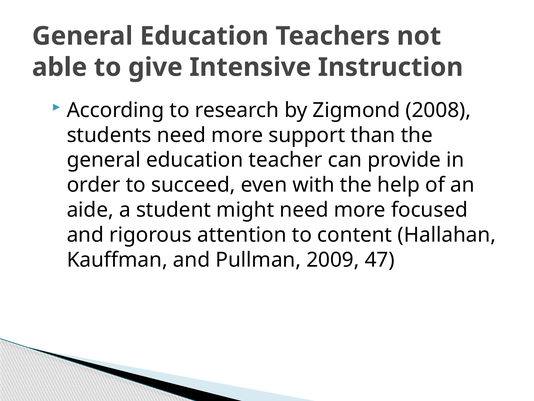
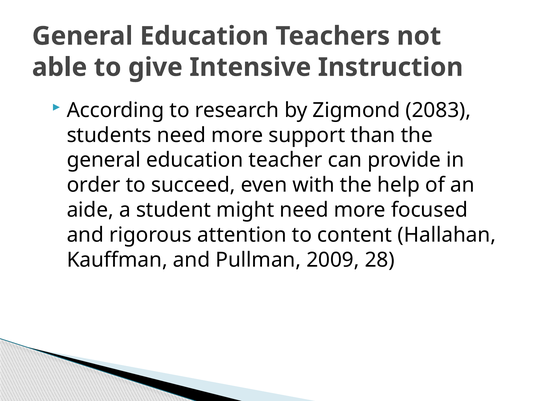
2008: 2008 -> 2083
47: 47 -> 28
